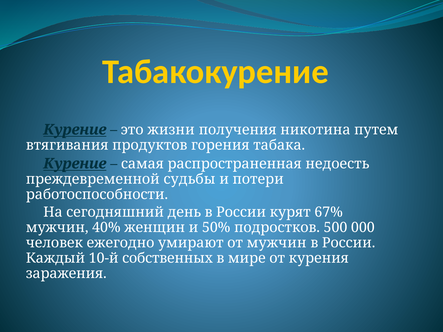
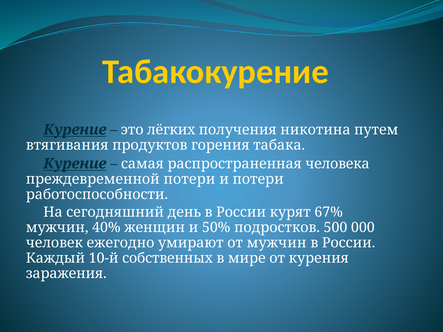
жизни: жизни -> лёгких
недоесть: недоесть -> человека
преждевременной судьбы: судьбы -> потери
